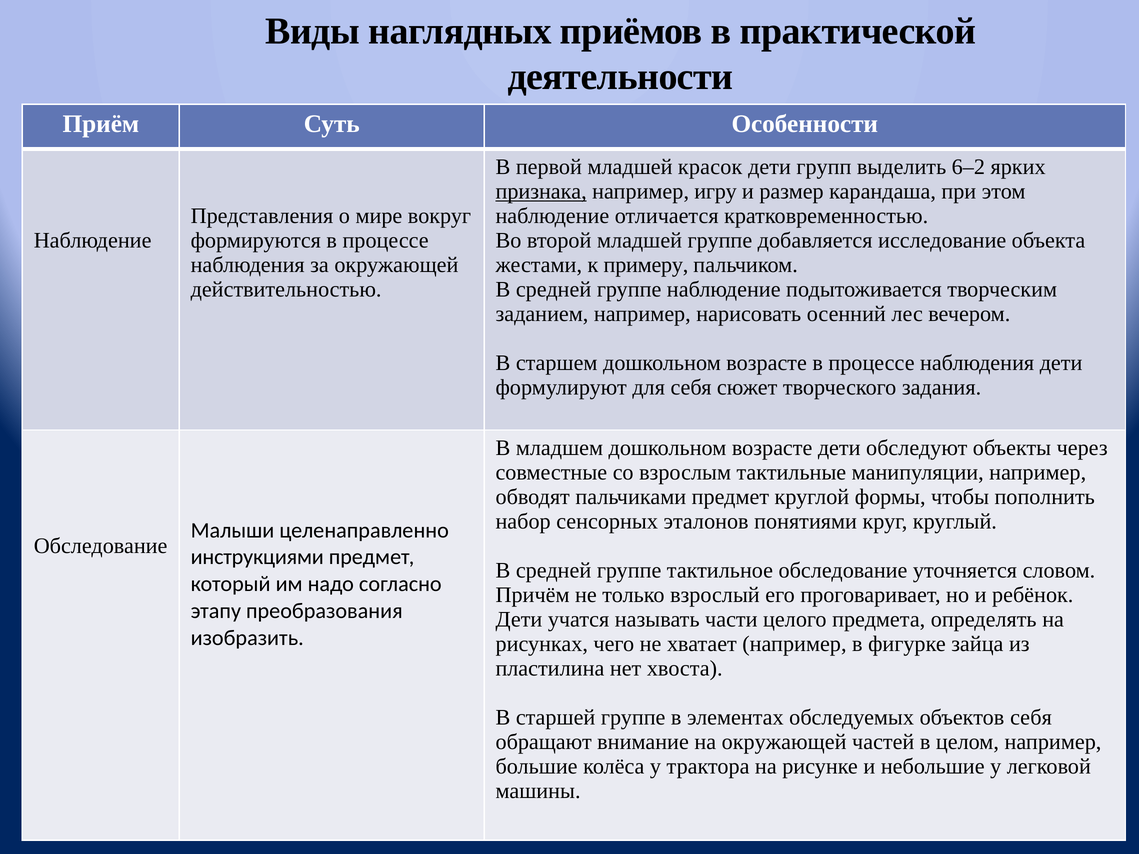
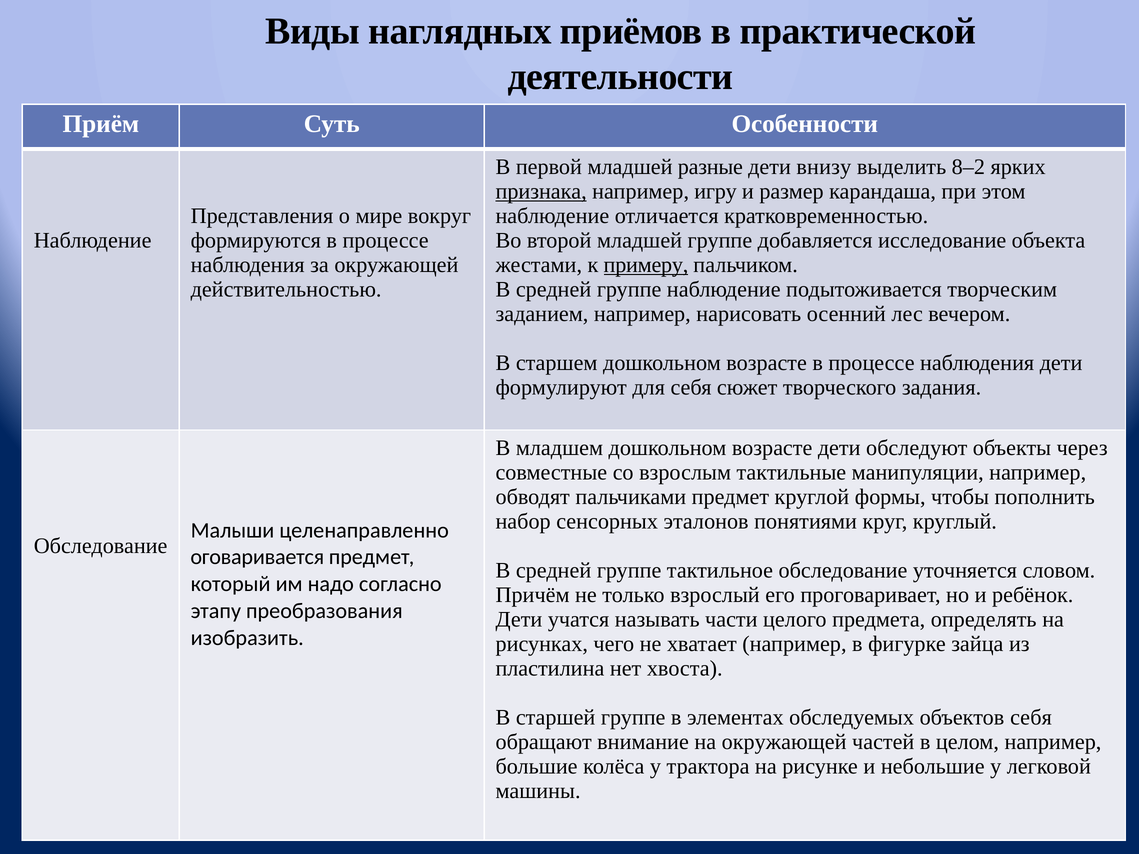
красок: красок -> разные
групп: групп -> внизу
6–2: 6–2 -> 8–2
примеру underline: none -> present
инструкциями: инструкциями -> оговаривается
